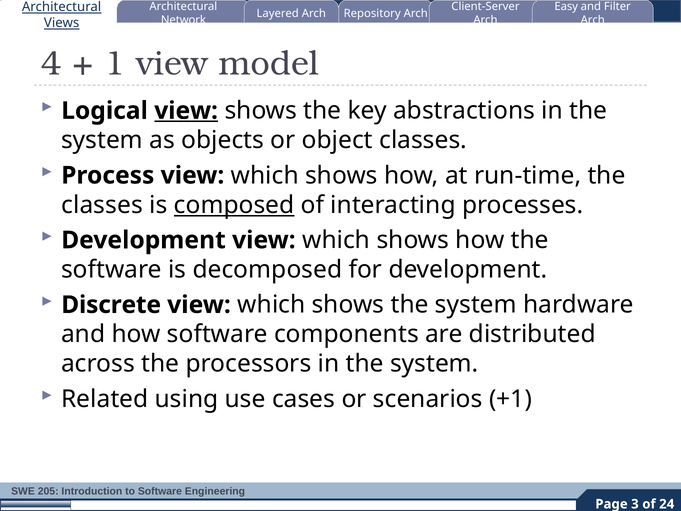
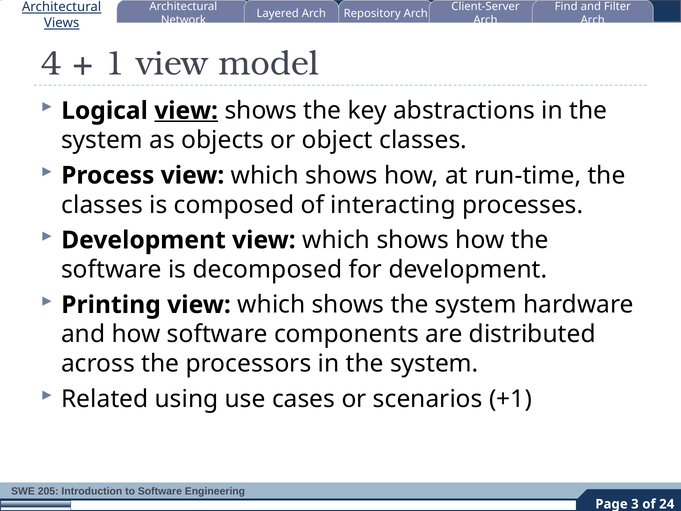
Easy: Easy -> Find
composed underline: present -> none
Discrete: Discrete -> Printing
